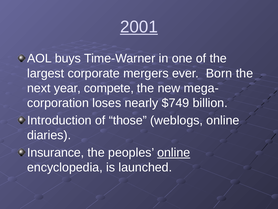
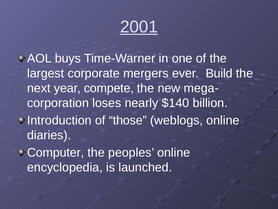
Born: Born -> Build
$749: $749 -> $140
Insurance: Insurance -> Computer
online at (174, 152) underline: present -> none
